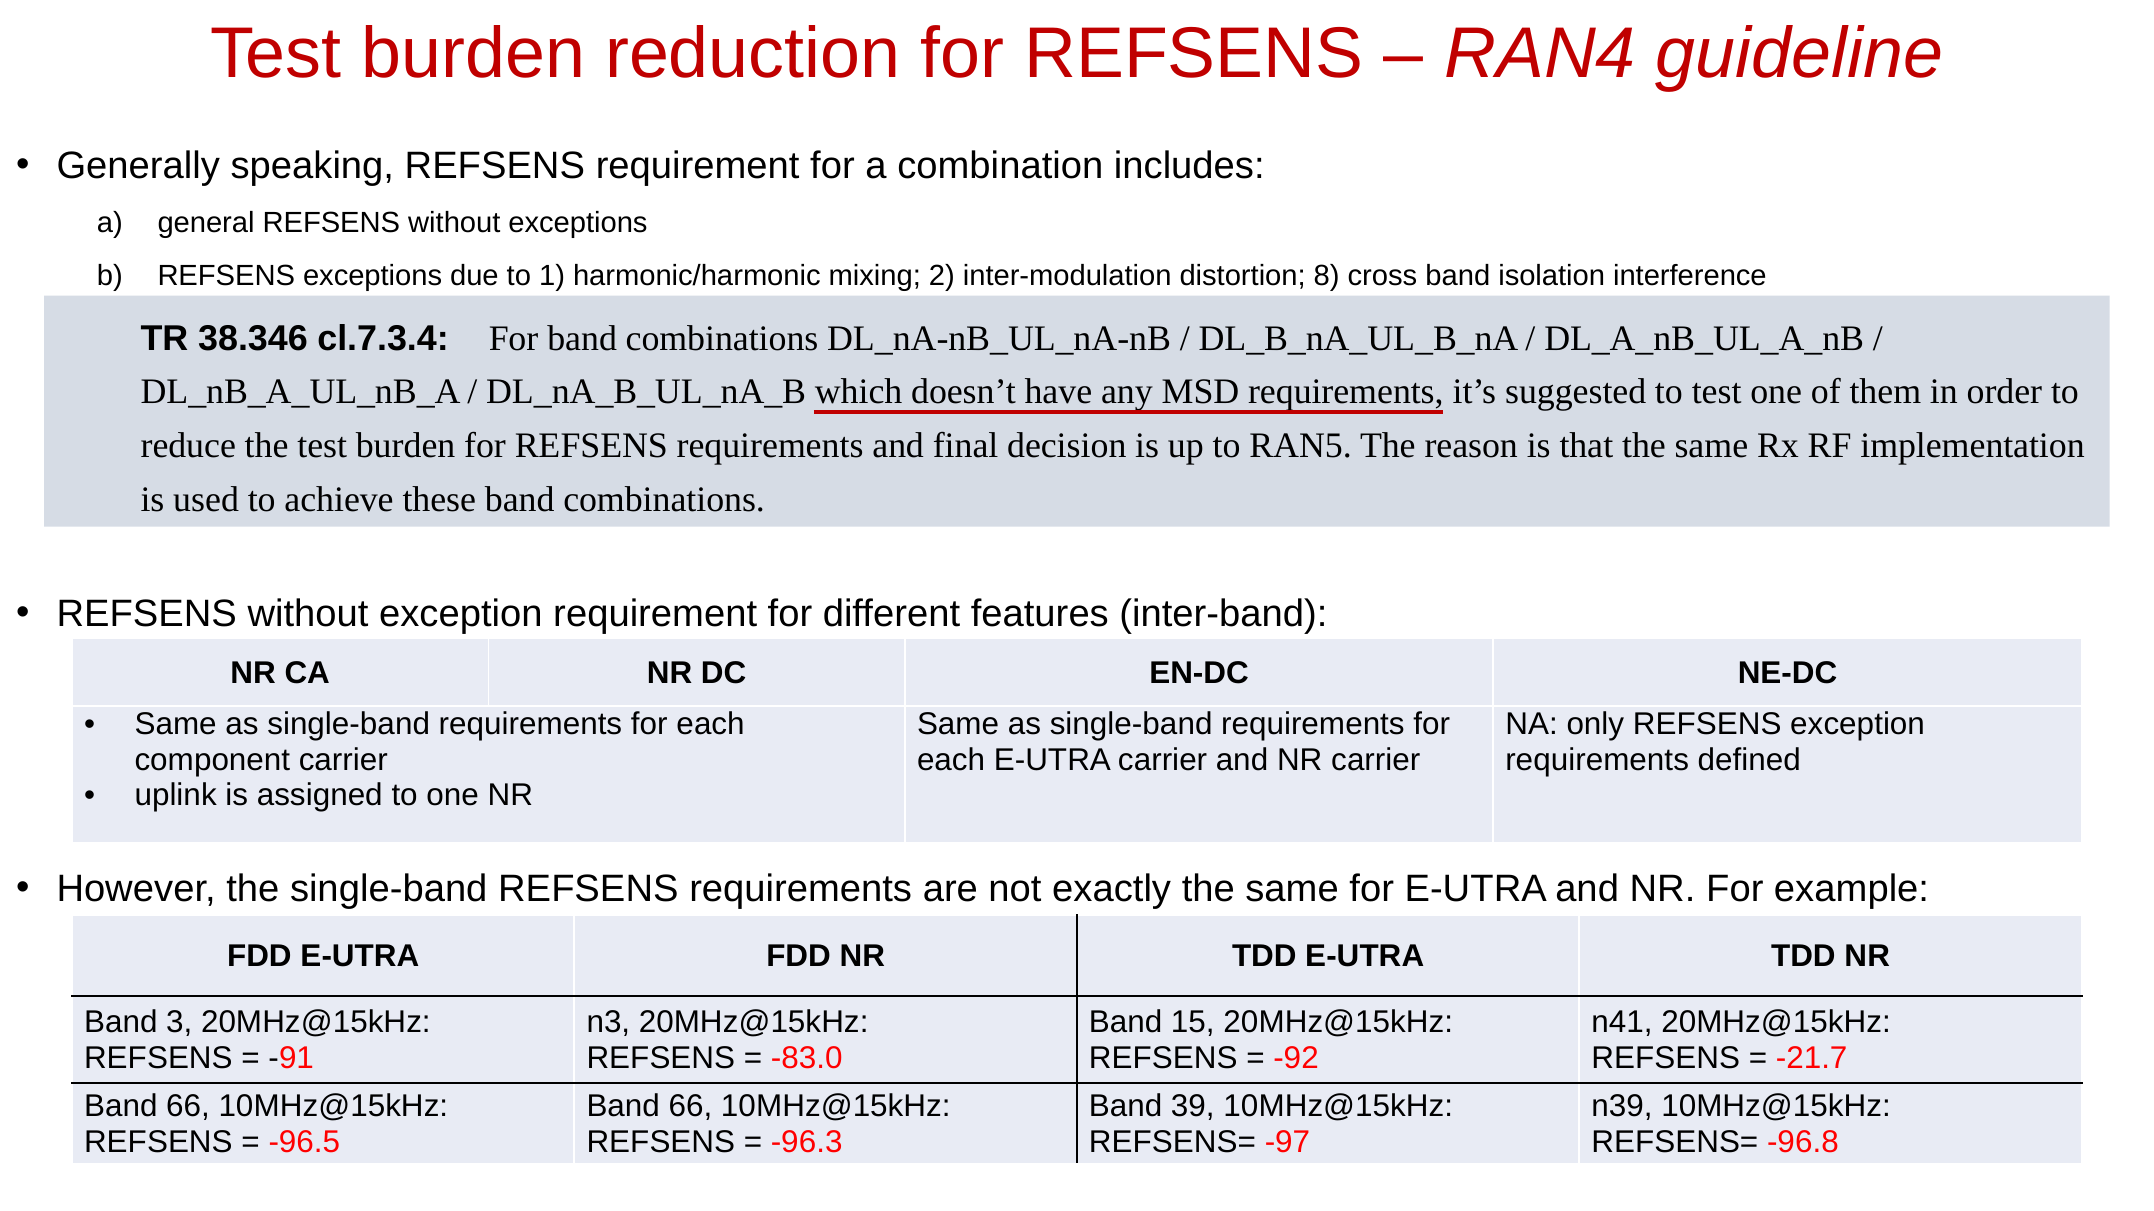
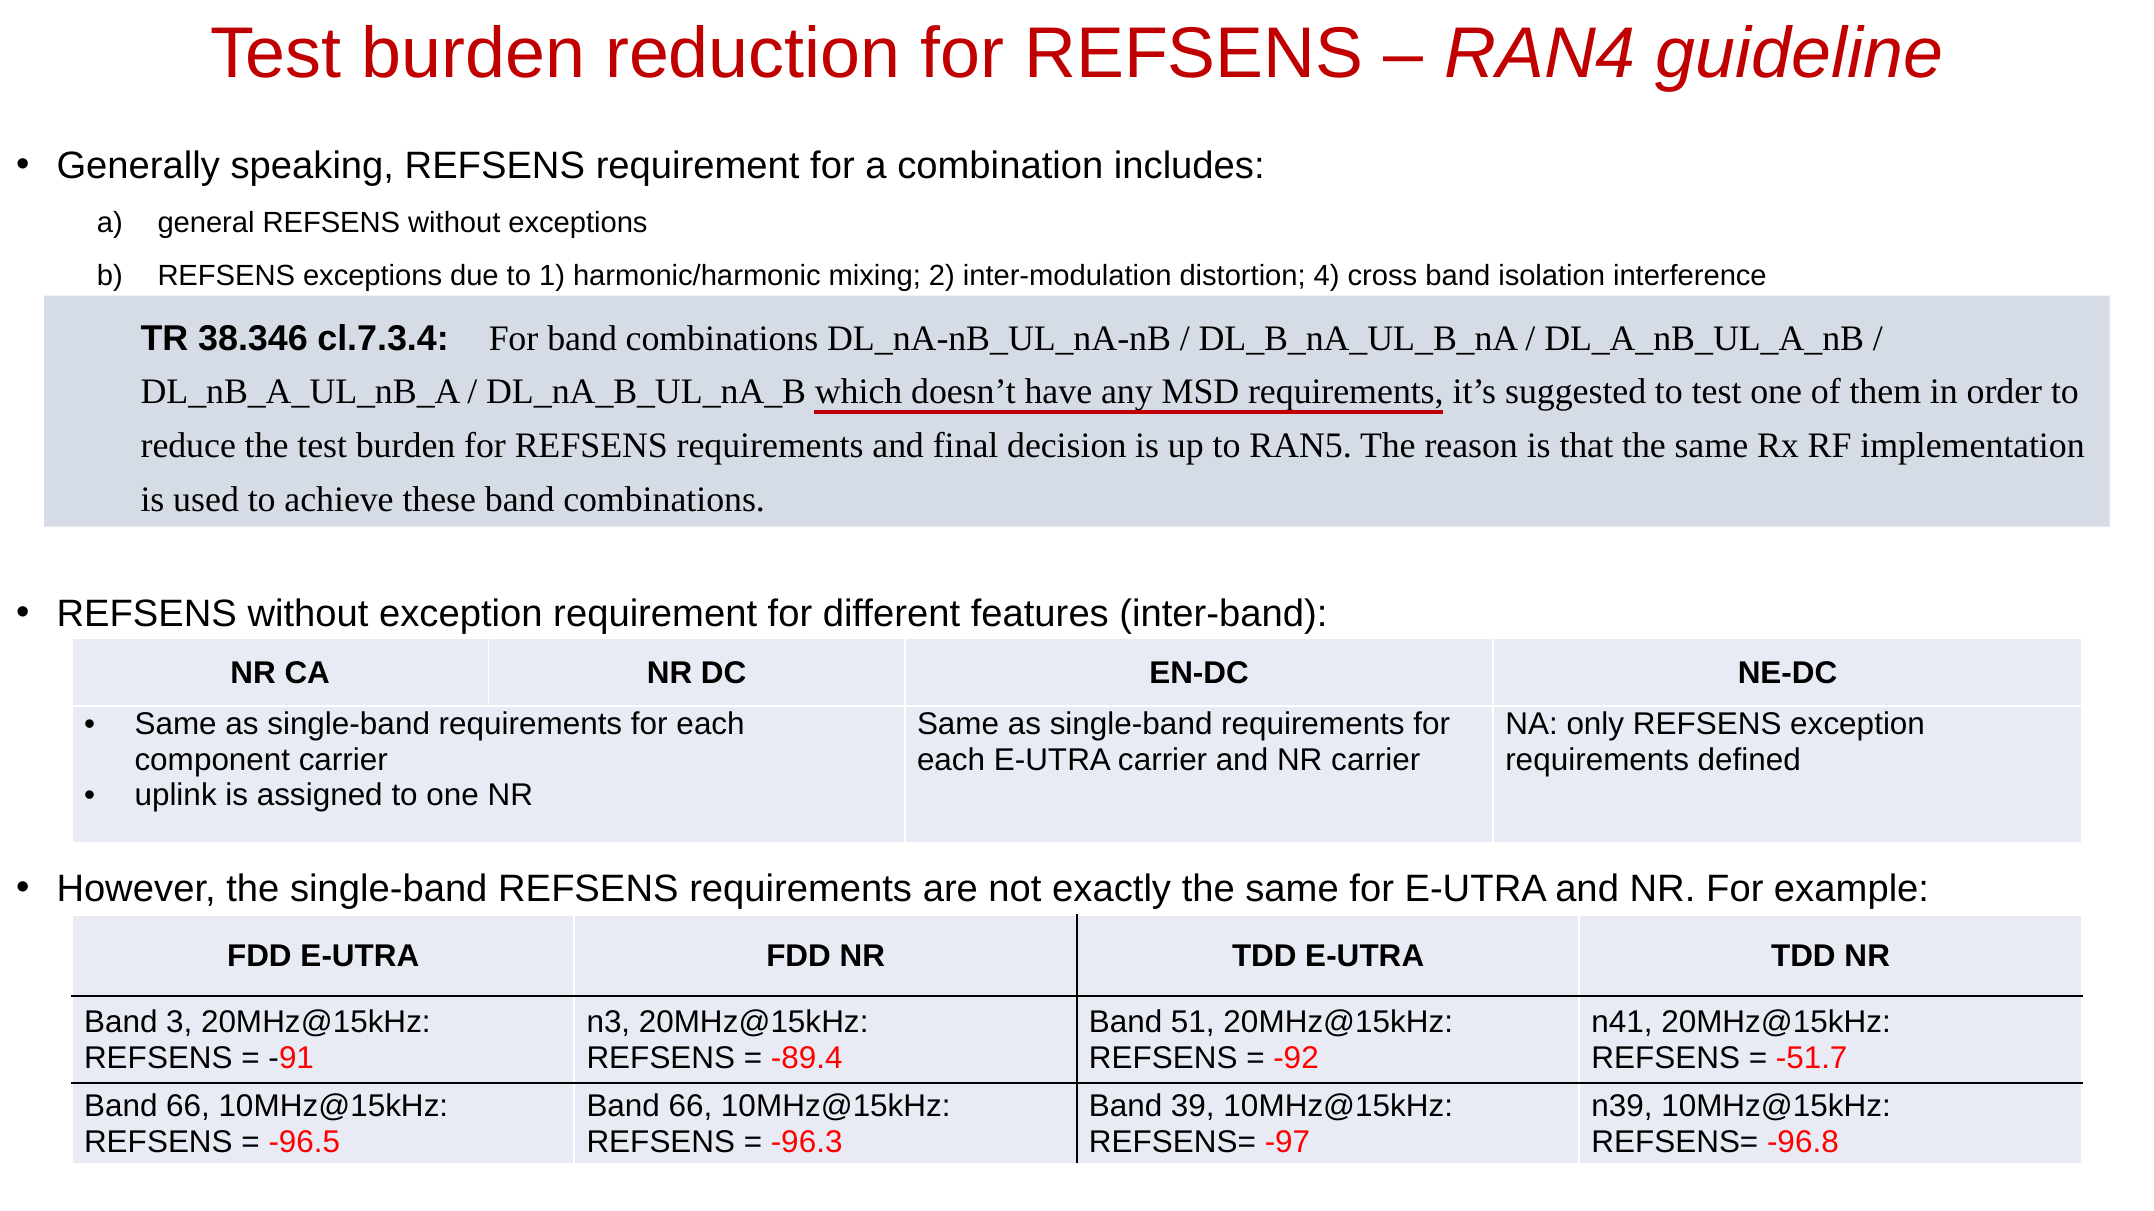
8: 8 -> 4
15: 15 -> 51
-83.0: -83.0 -> -89.4
-21.7: -21.7 -> -51.7
